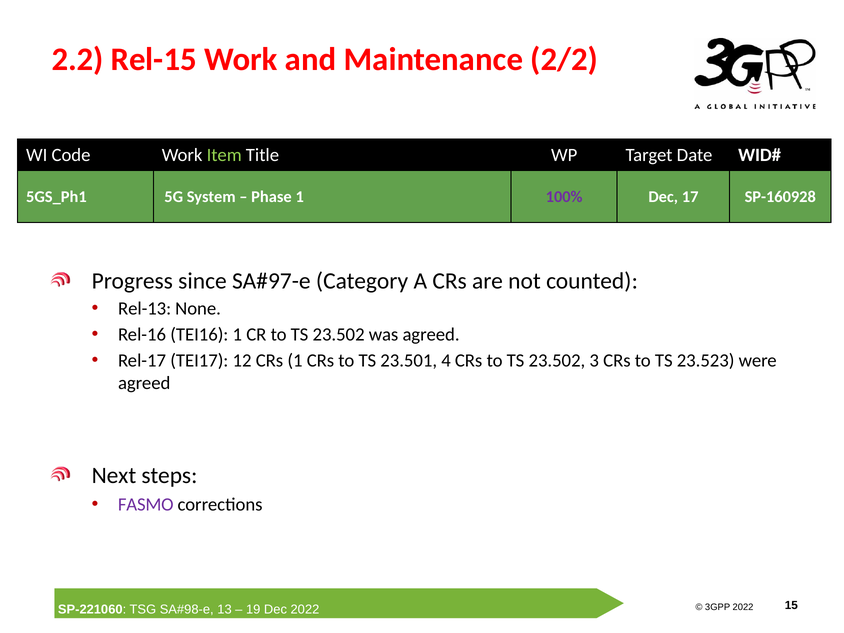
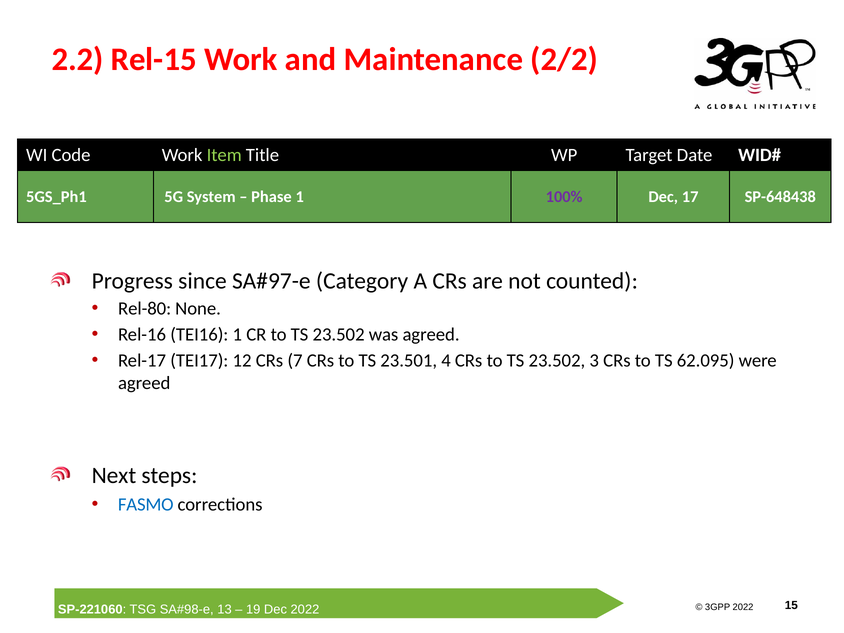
SP-160928: SP-160928 -> SP-648438
Rel-13: Rel-13 -> Rel-80
CRs 1: 1 -> 7
23.523: 23.523 -> 62.095
FASMO colour: purple -> blue
